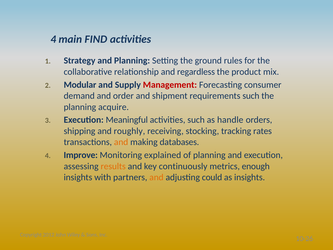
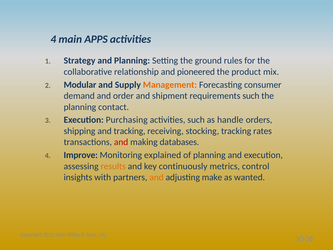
FIND: FIND -> APPS
regardless: regardless -> pioneered
Management colour: red -> orange
acquire: acquire -> contact
Meaningful: Meaningful -> Purchasing
and roughly: roughly -> tracking
and at (121, 142) colour: orange -> red
enough: enough -> control
could: could -> make
as insights: insights -> wanted
